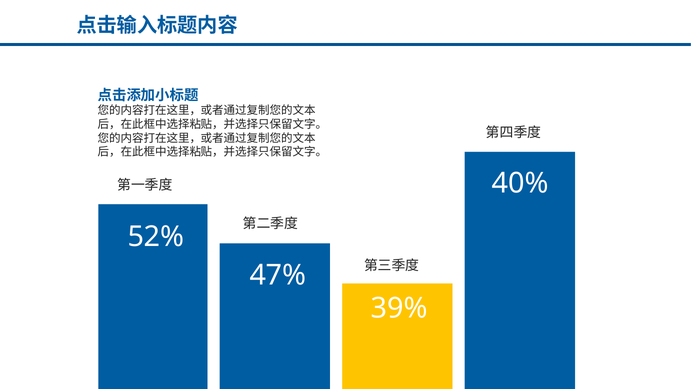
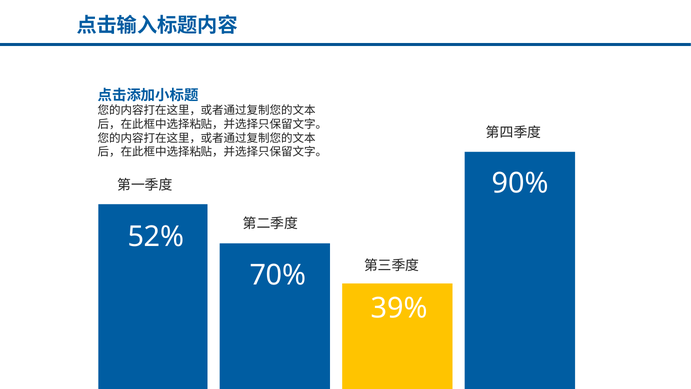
40%: 40% -> 90%
47%: 47% -> 70%
